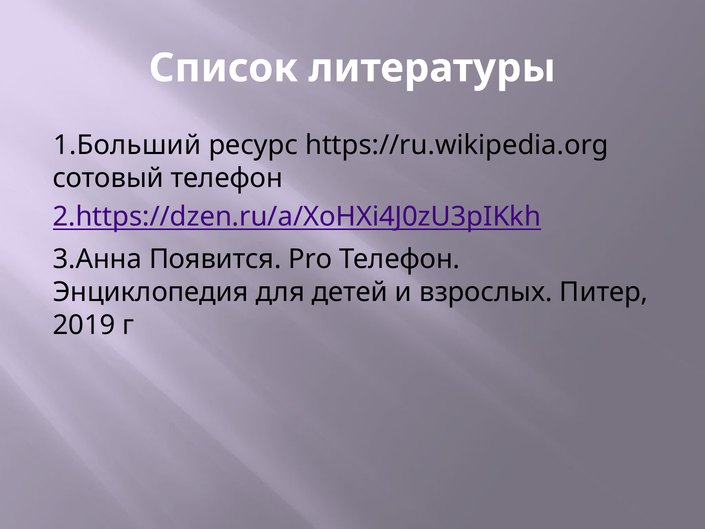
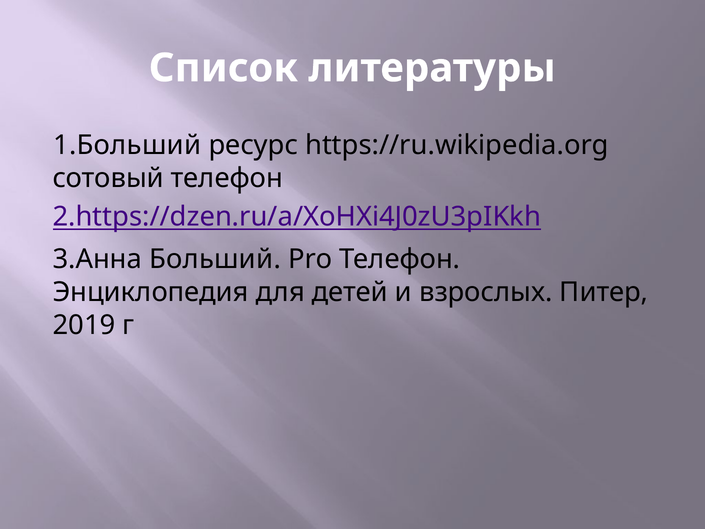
Появится: Появится -> Больший
